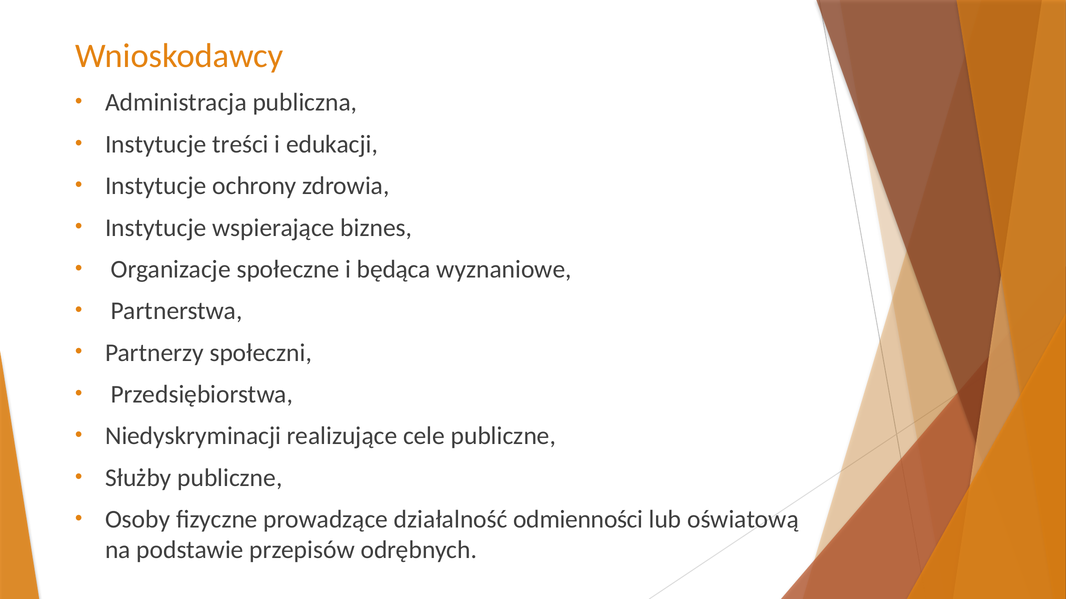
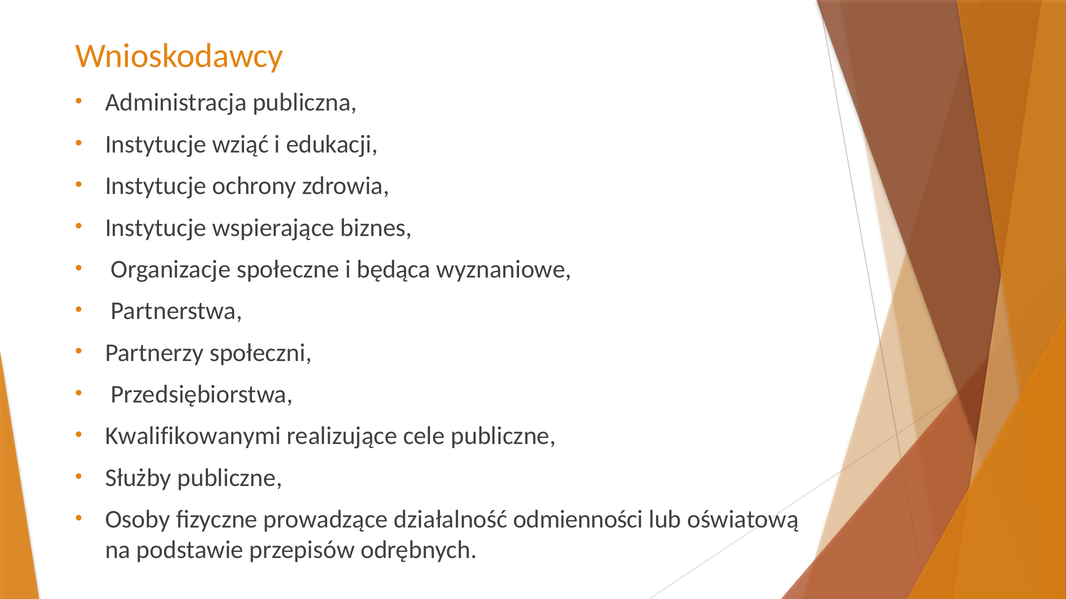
treści: treści -> wziąć
Niedyskryminacji: Niedyskryminacji -> Kwalifikowanymi
